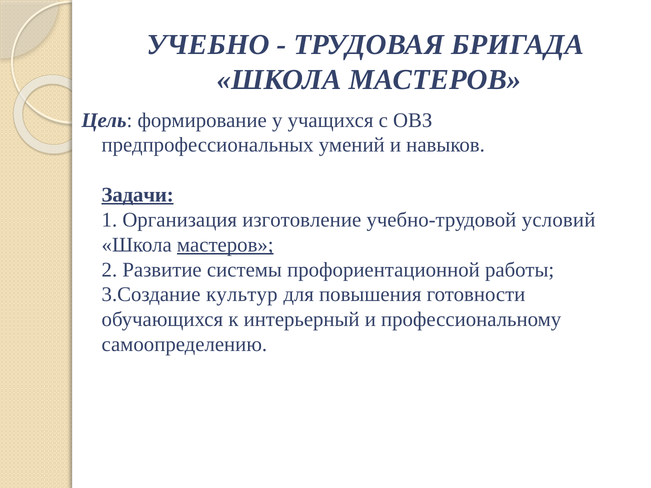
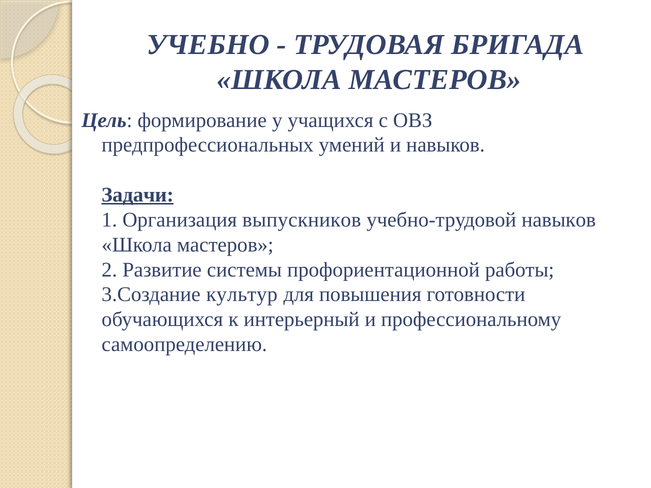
изготовление: изготовление -> выпускников
учебно-трудовой условий: условий -> навыков
мастеров at (225, 245) underline: present -> none
